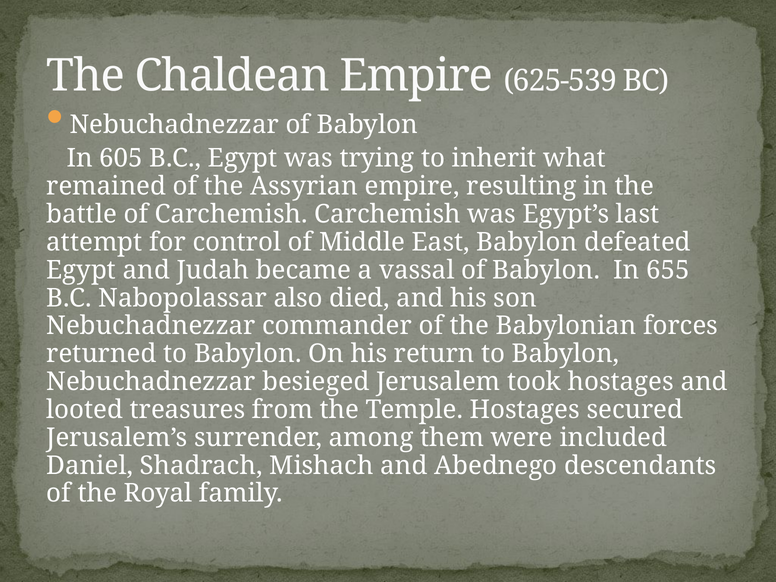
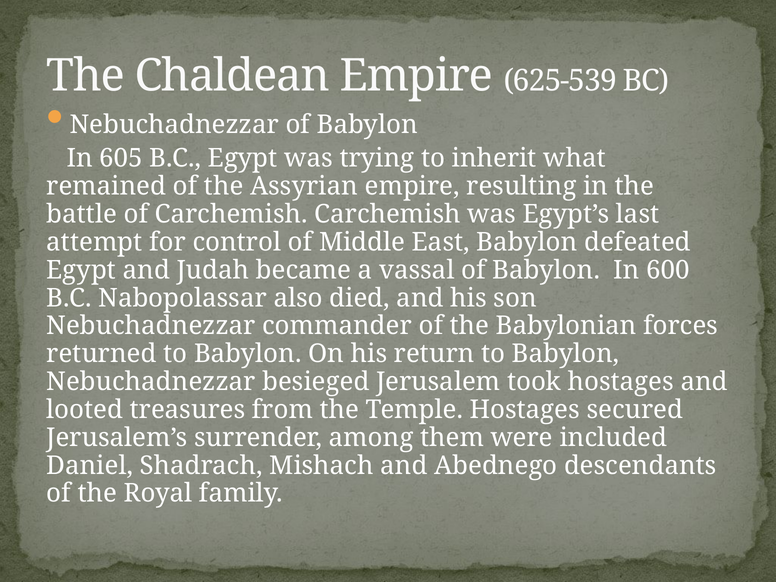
655: 655 -> 600
